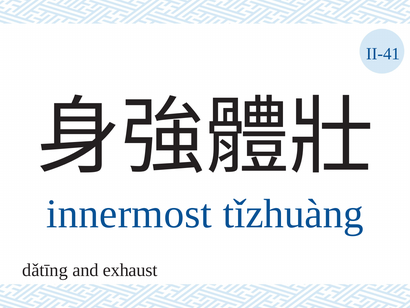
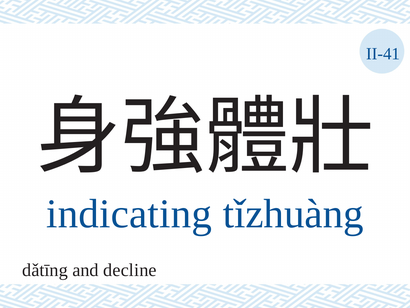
innermost: innermost -> indicating
exhaust: exhaust -> decline
